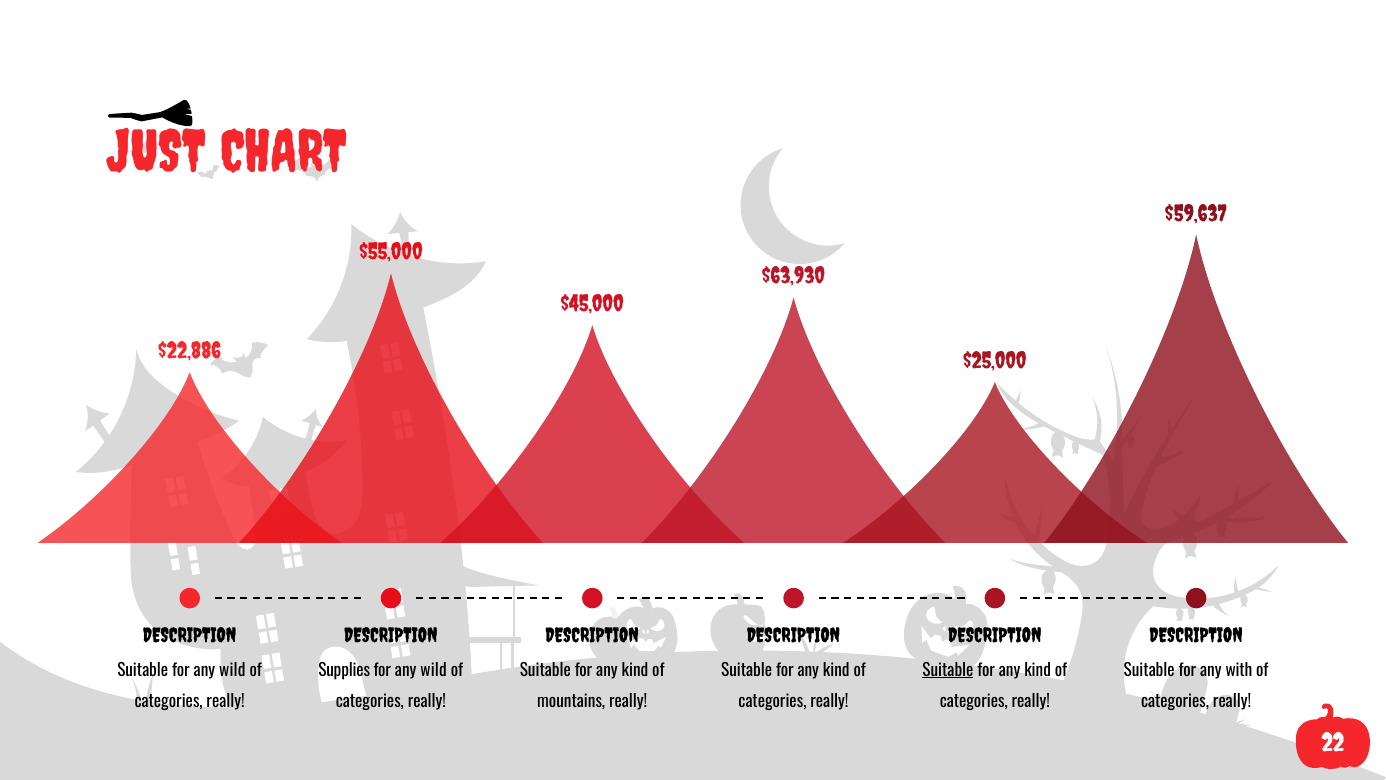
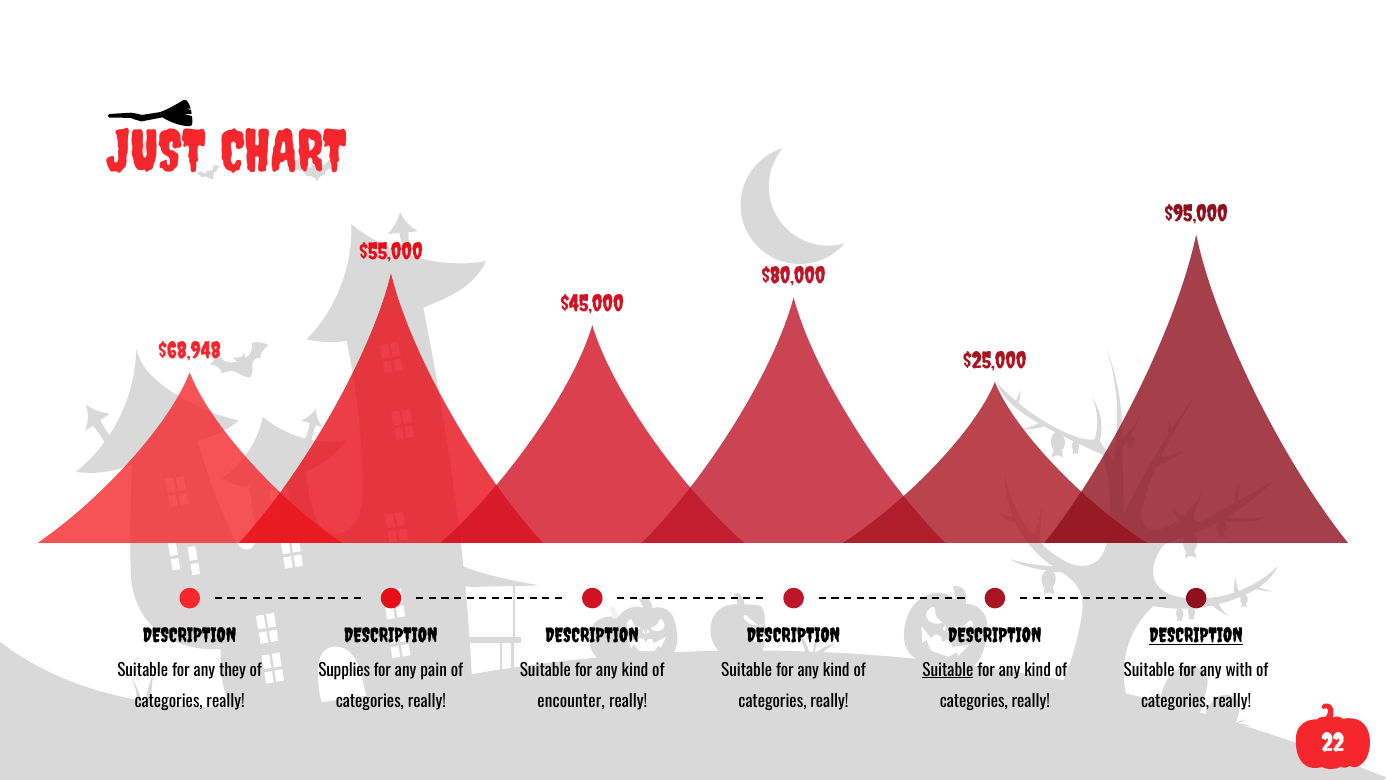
$59,637: $59,637 -> $95,000
$63,930: $63,930 -> $80,000
$22,886: $22,886 -> $68,948
DESCRIPTION at (1196, 636) underline: none -> present
Suitable for any wild: wild -> they
wild at (434, 670): wild -> pain
mountains: mountains -> encounter
